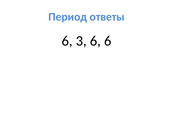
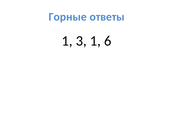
Период: Период -> Горные
6 at (67, 41): 6 -> 1
3 6: 6 -> 1
